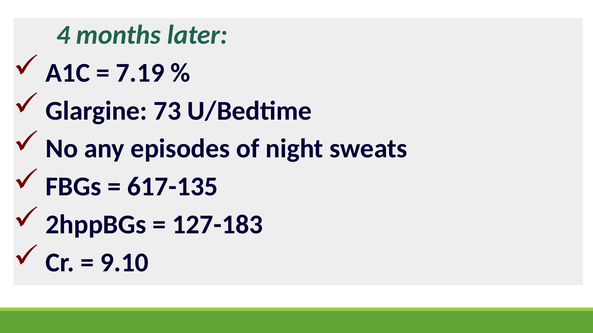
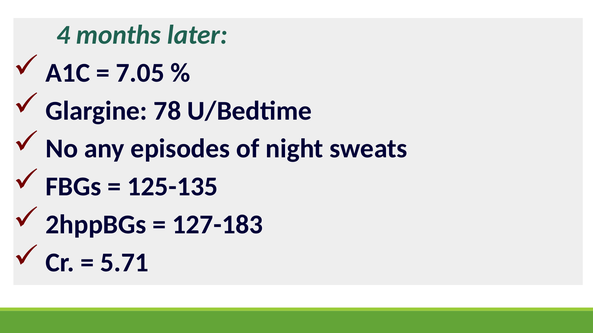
7.19: 7.19 -> 7.05
73: 73 -> 78
617-135: 617-135 -> 125-135
9.10: 9.10 -> 5.71
